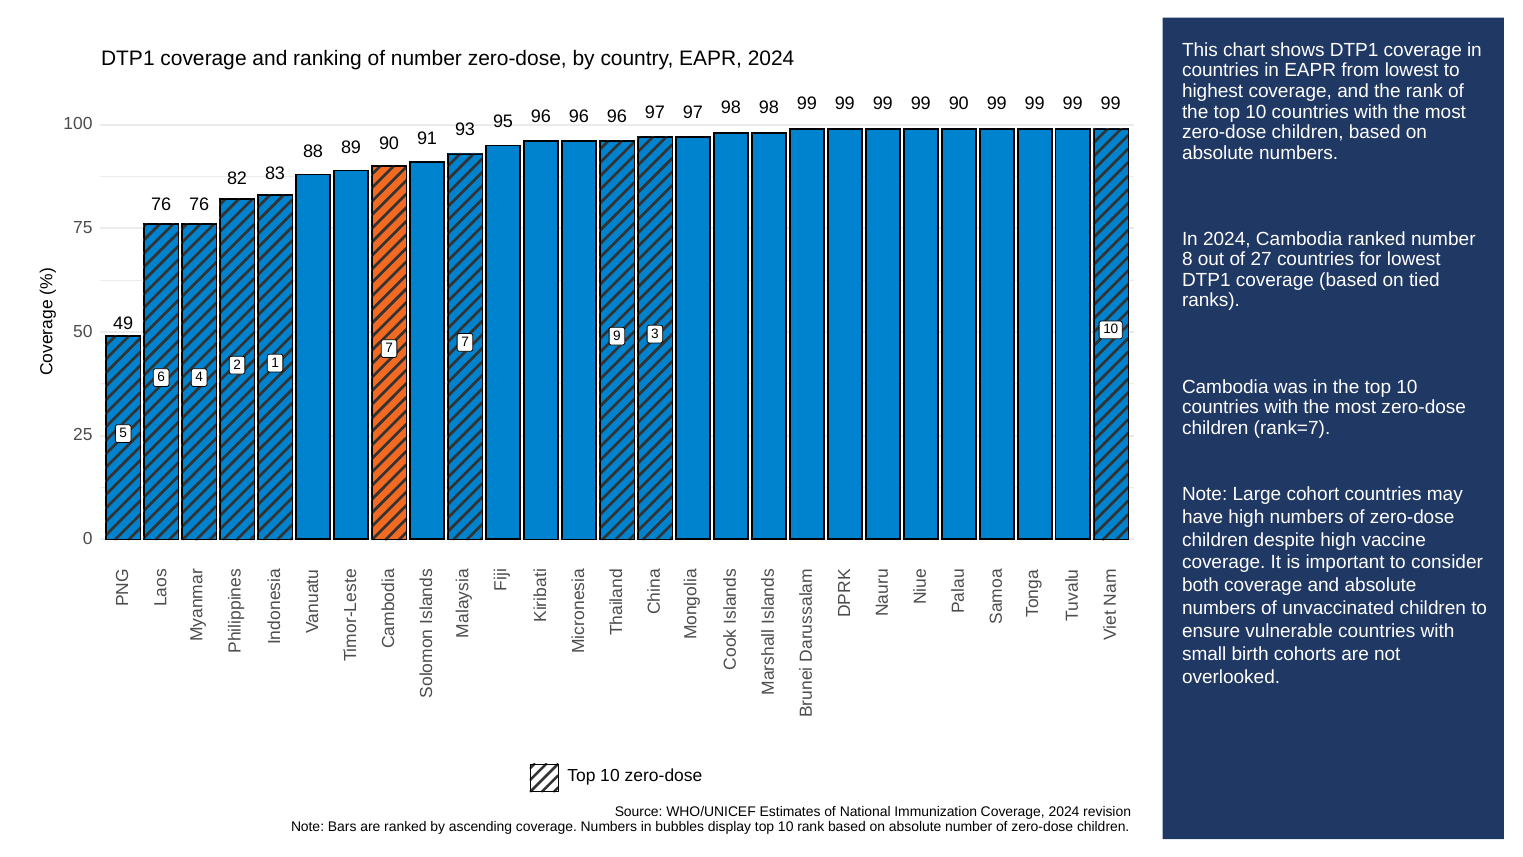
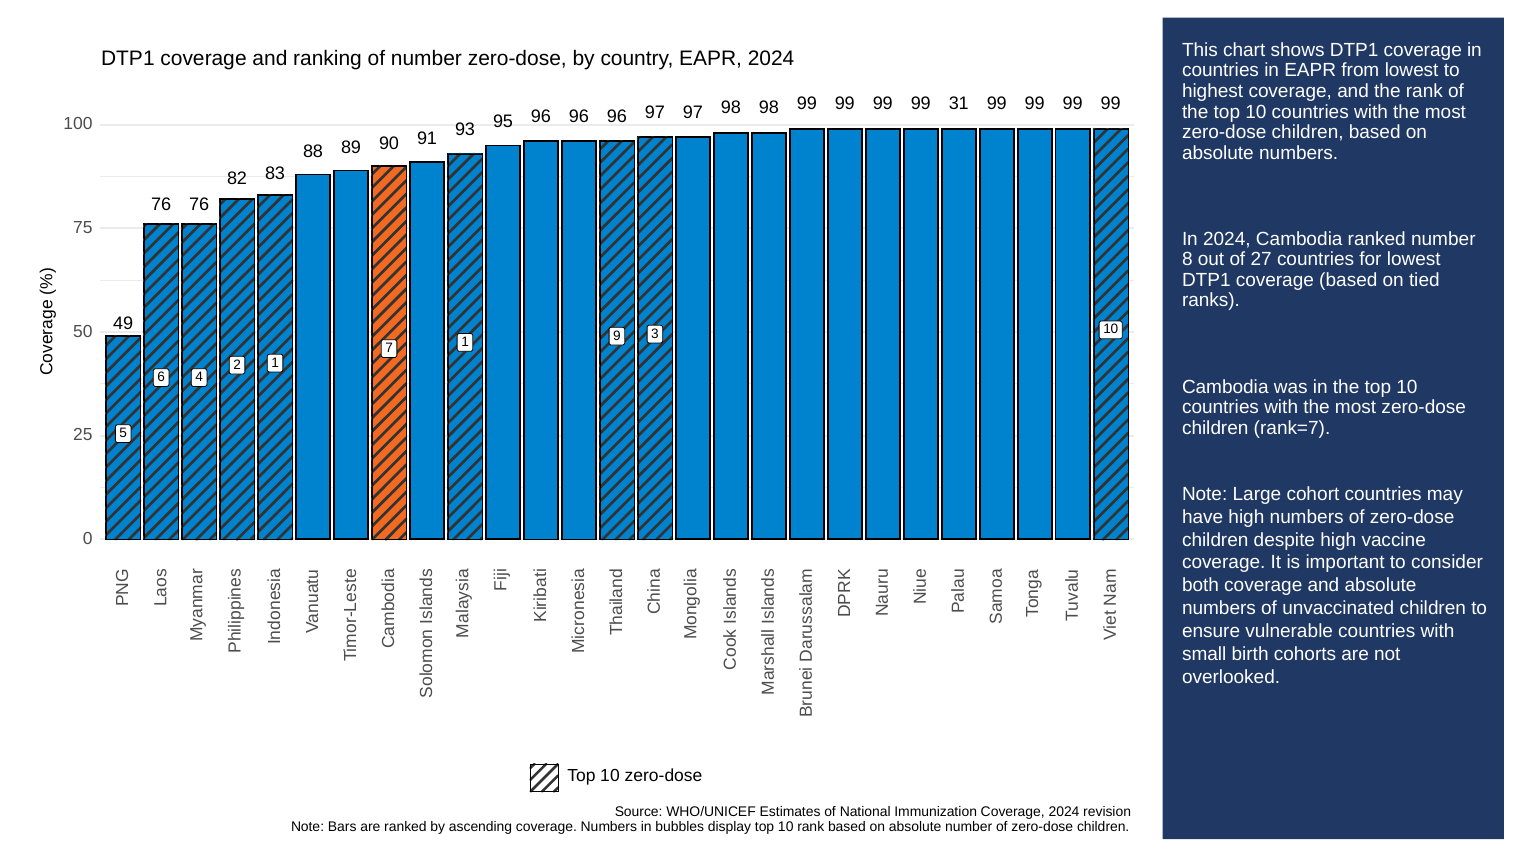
99 90: 90 -> 31
7 7: 7 -> 1
